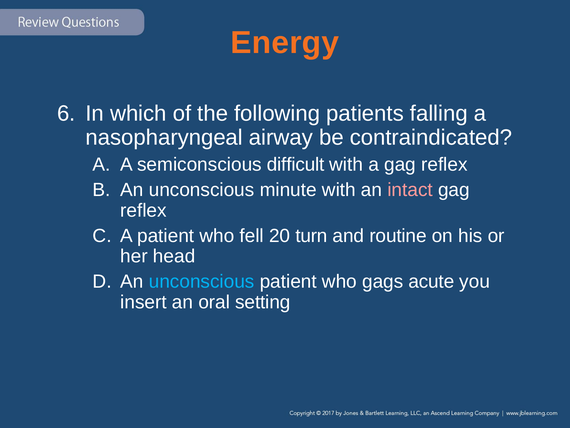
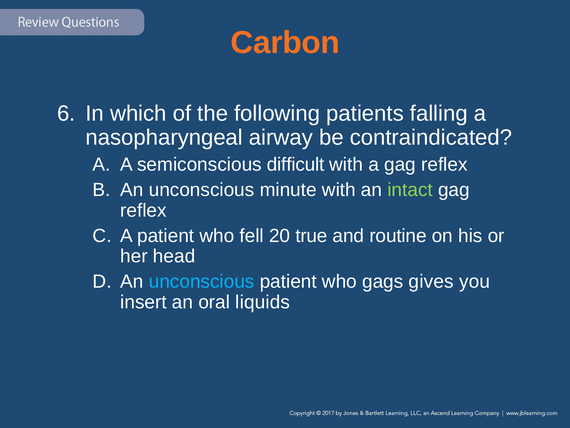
Energy: Energy -> Carbon
intact colour: pink -> light green
turn: turn -> true
acute: acute -> gives
setting: setting -> liquids
